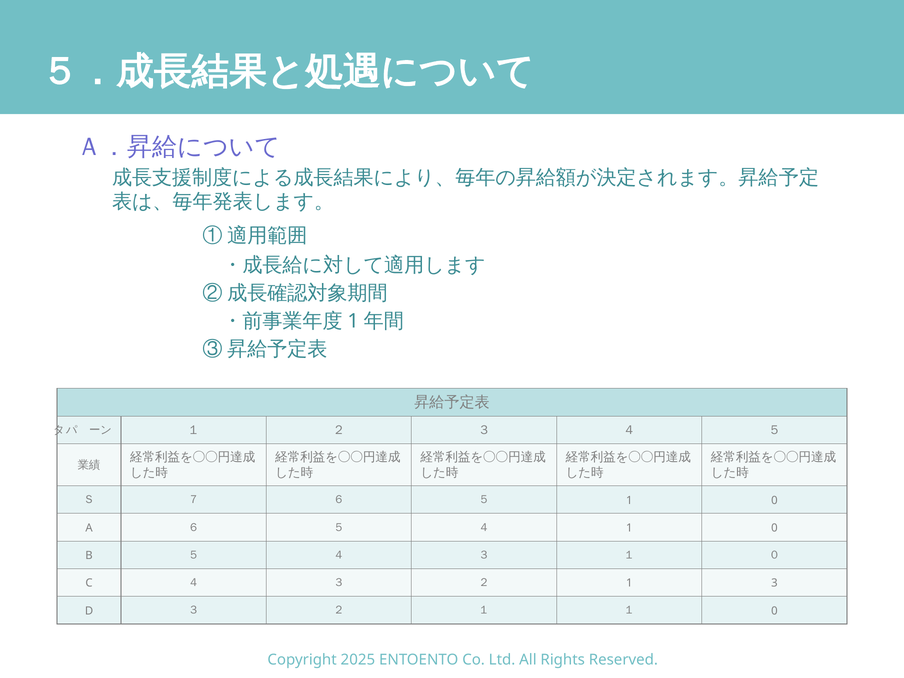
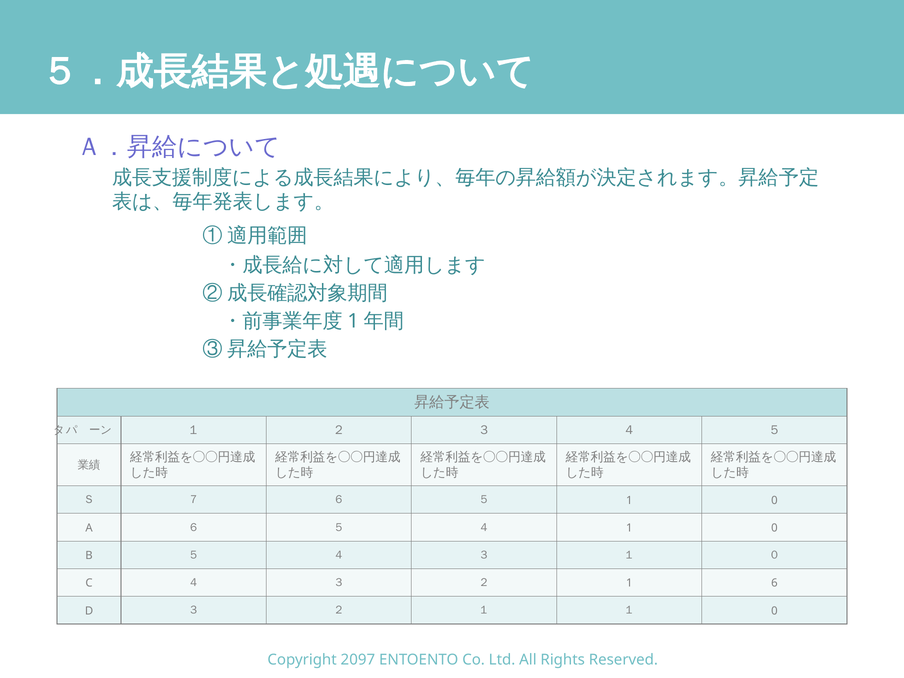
3: 3 -> 6
2025: 2025 -> 2097
